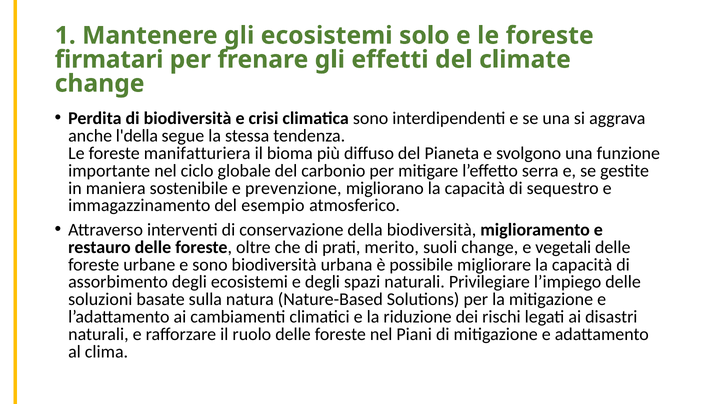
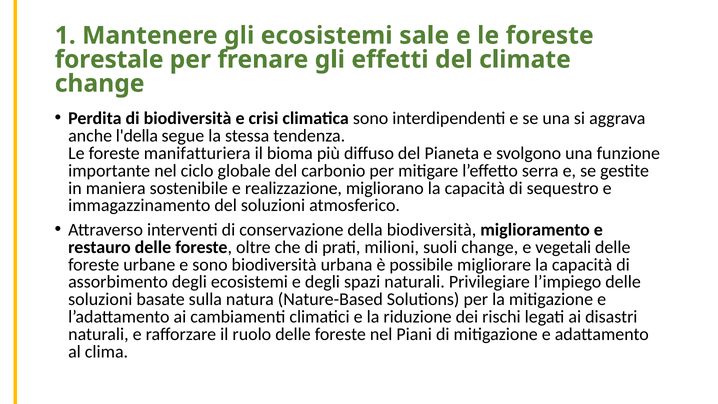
solo: solo -> sale
firmatari: firmatari -> forestale
prevenzione: prevenzione -> realizzazione
del esempio: esempio -> soluzioni
merito: merito -> milioni
